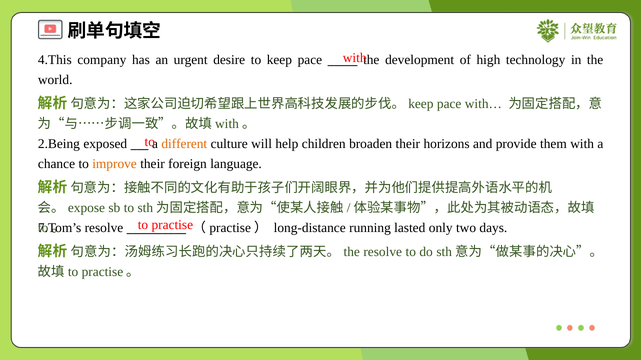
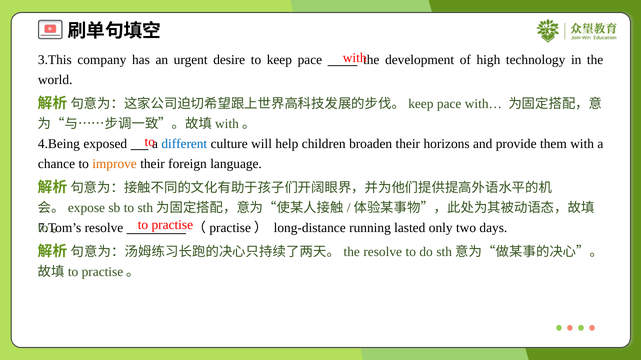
4.This: 4.This -> 3.This
2.Being: 2.Being -> 4.Being
different colour: orange -> blue
